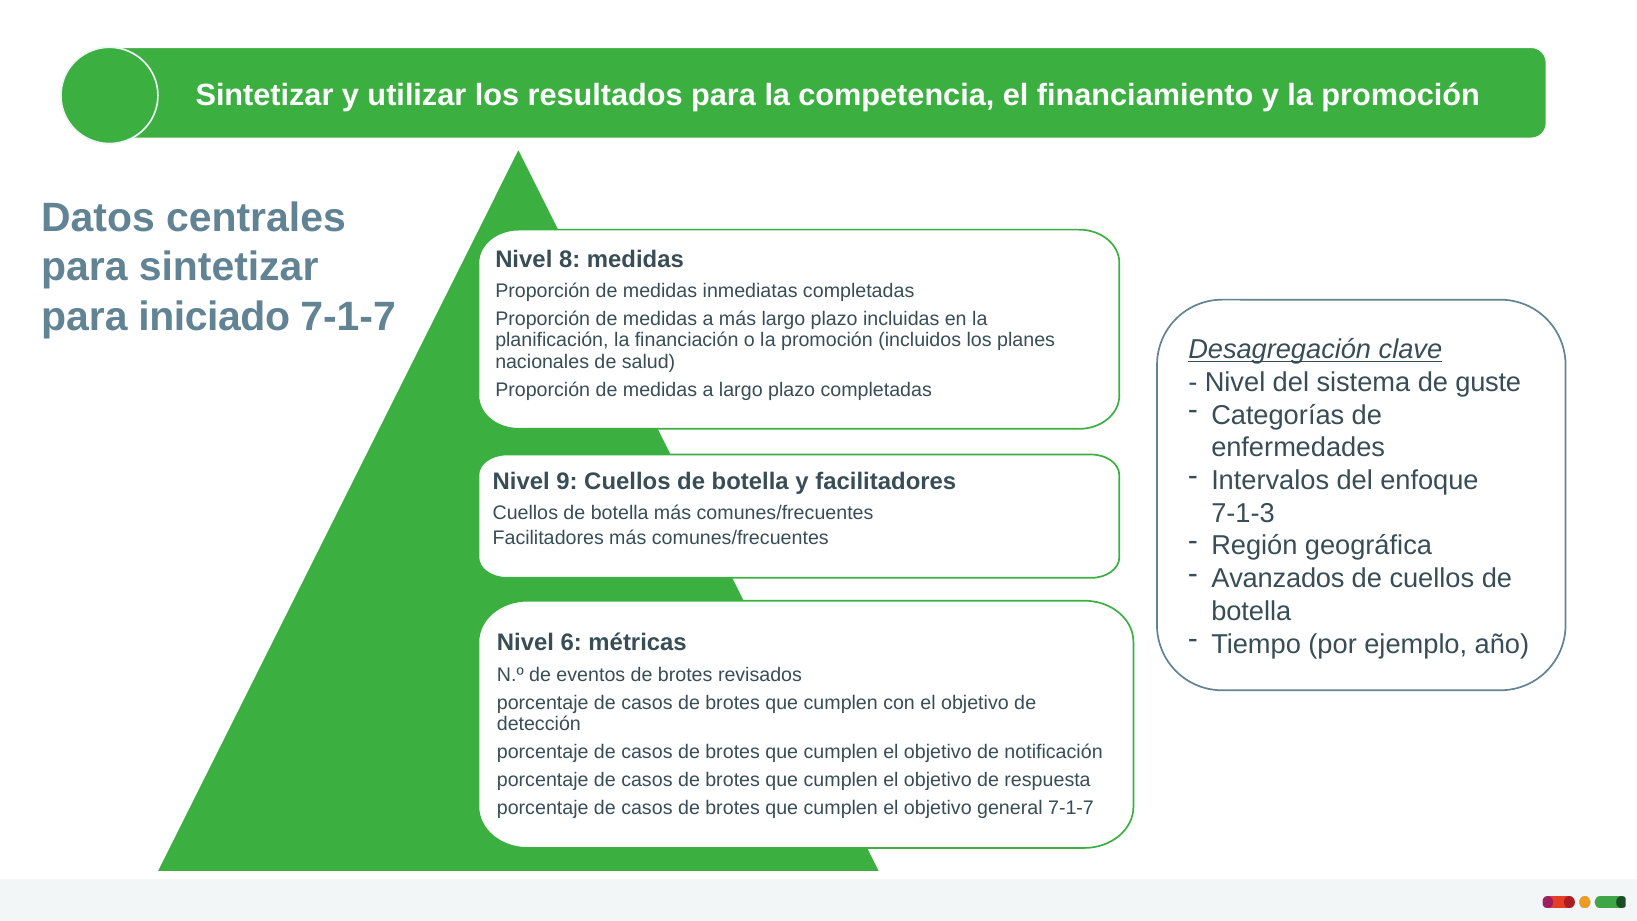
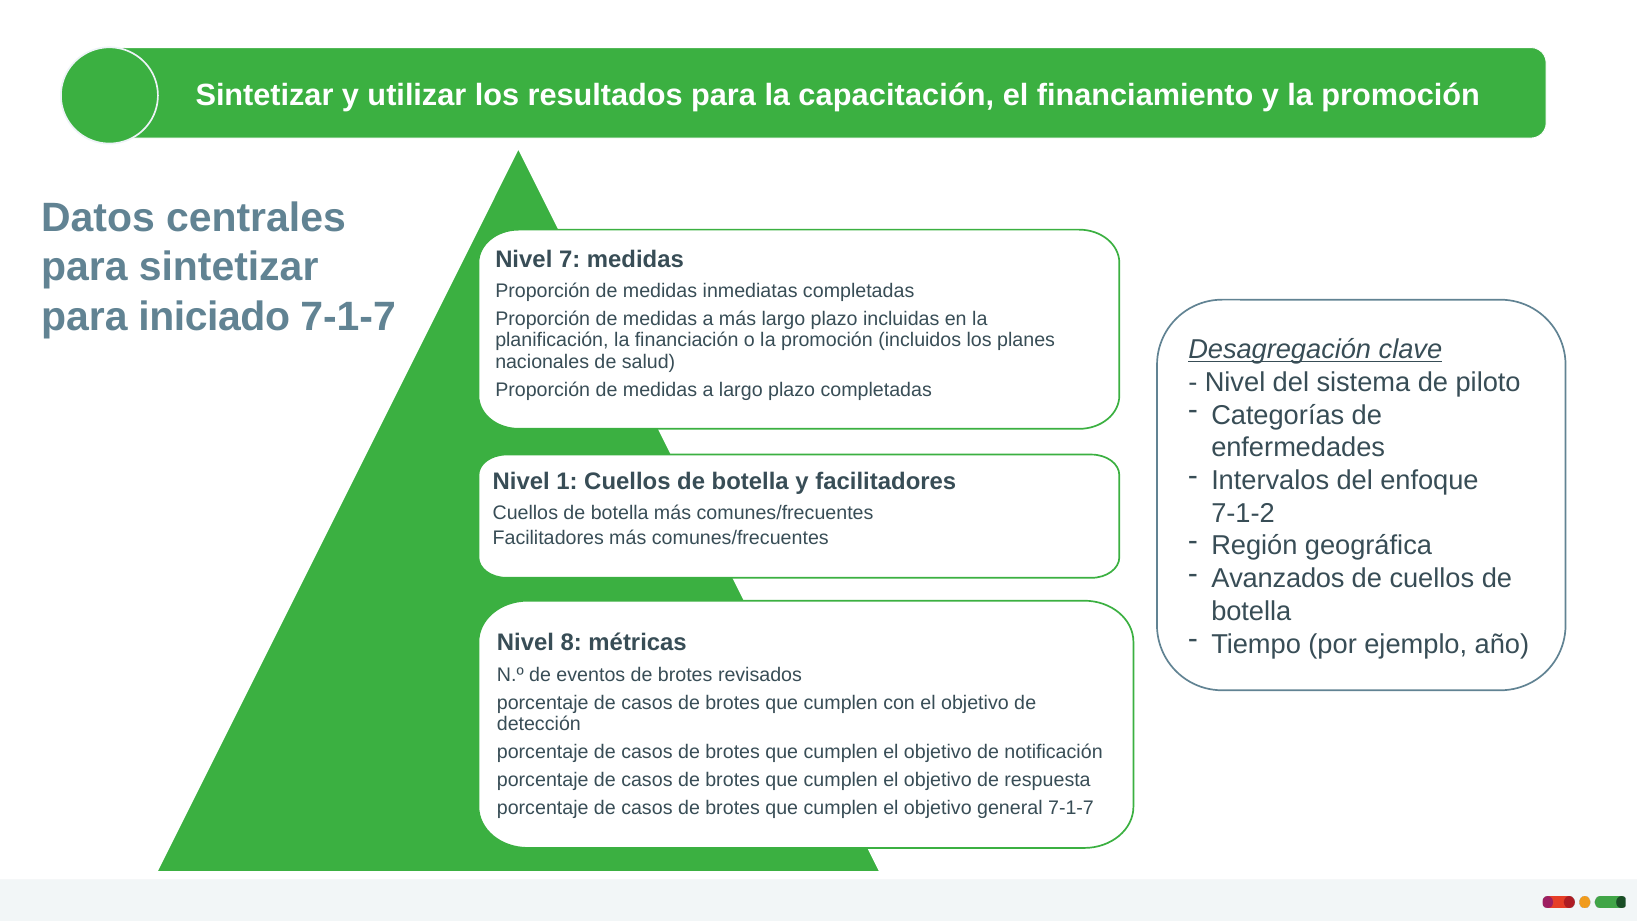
competencia: competencia -> capacitación
8: 8 -> 7
guste: guste -> piloto
9: 9 -> 1
7-1-3: 7-1-3 -> 7-1-2
6: 6 -> 8
